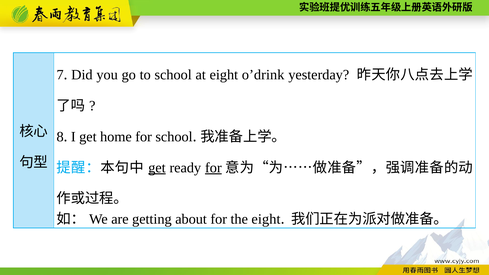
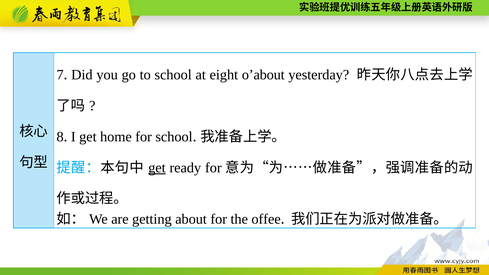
o’drink: o’drink -> o’about
for at (213, 168) underline: present -> none
the eight: eight -> offee
